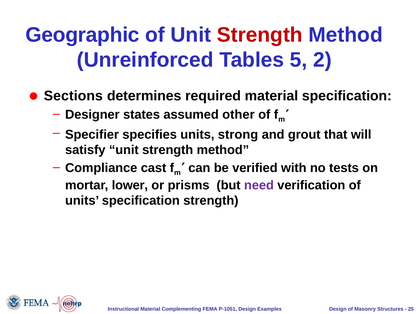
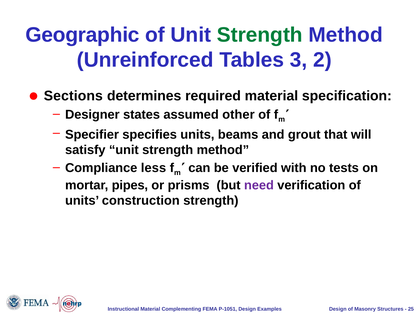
Strength at (260, 35) colour: red -> green
5: 5 -> 3
strong: strong -> beams
cast: cast -> less
lower: lower -> pipes
units specification: specification -> construction
